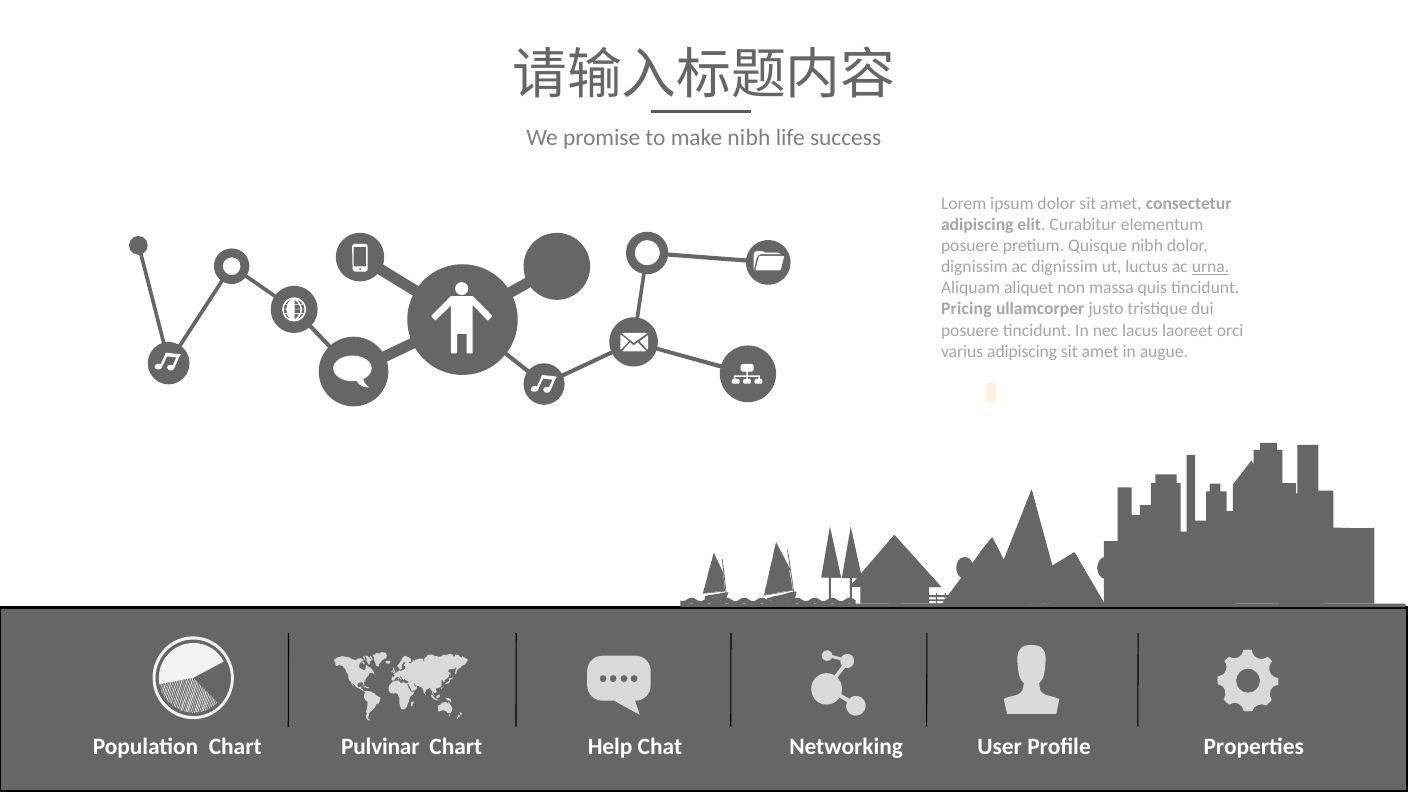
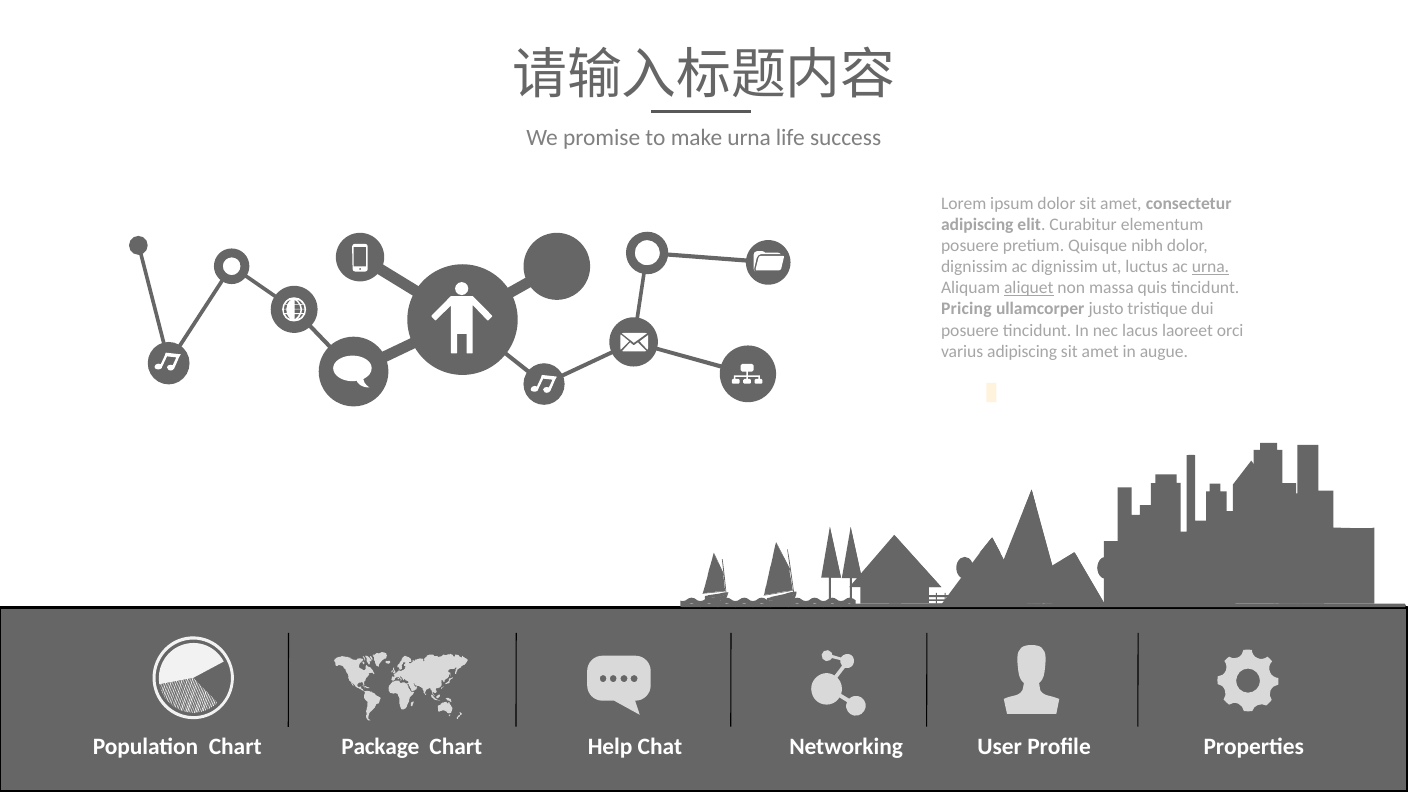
make nibh: nibh -> urna
aliquet underline: none -> present
Pulvinar: Pulvinar -> Package
